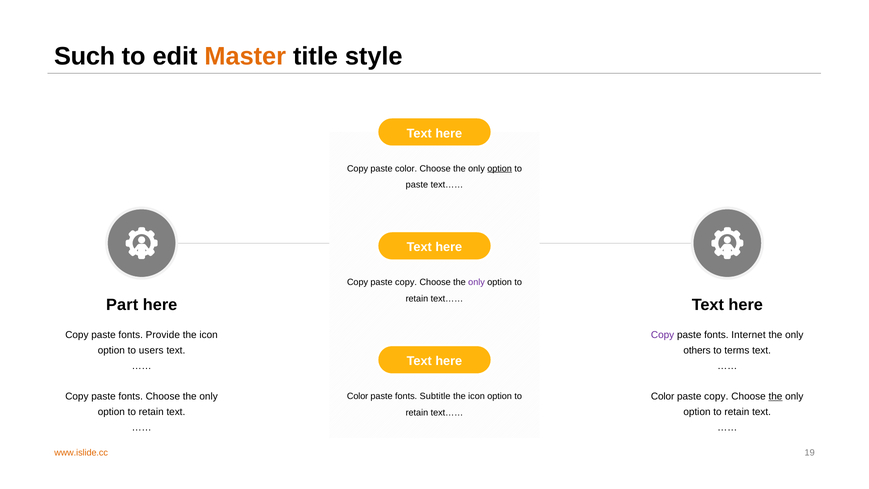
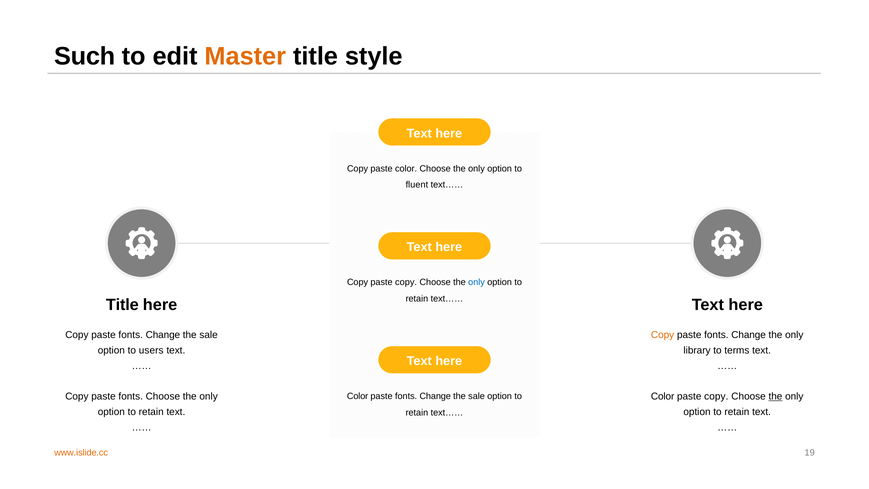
option at (500, 168) underline: present -> none
paste at (417, 185): paste -> fluent
only at (477, 282) colour: purple -> blue
Part at (122, 305): Part -> Title
Provide at (163, 335): Provide -> Change
icon at (209, 335): icon -> sale
Copy at (663, 335) colour: purple -> orange
Internet at (749, 335): Internet -> Change
others: others -> library
Subtitle at (435, 396): Subtitle -> Change
icon at (477, 396): icon -> sale
